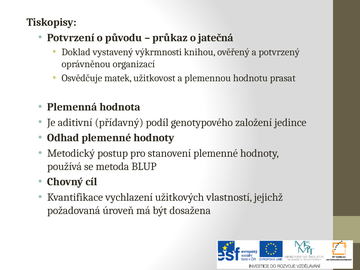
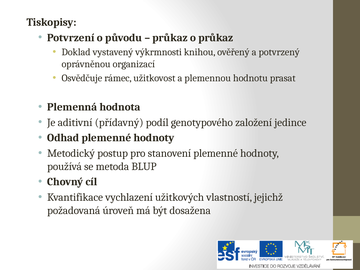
o jatečná: jatečná -> průkaz
matek: matek -> rámec
